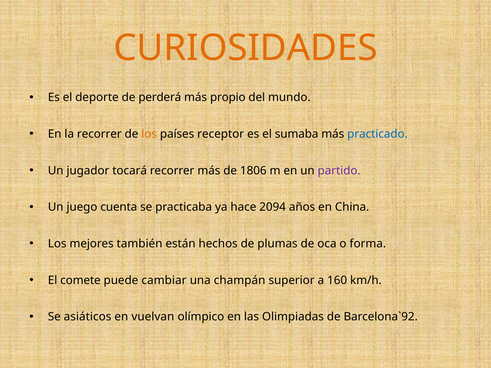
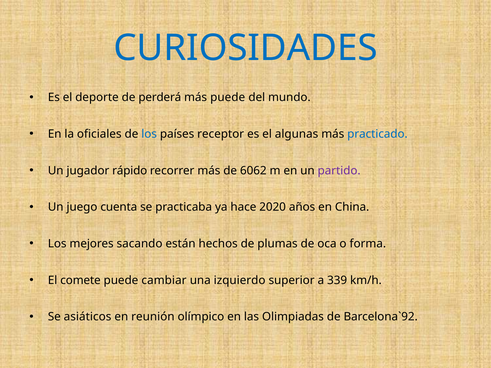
CURIOSIDADES colour: orange -> blue
más propio: propio -> puede
la recorrer: recorrer -> oficiales
los at (149, 134) colour: orange -> blue
sumaba: sumaba -> algunas
tocará: tocará -> rápido
1806: 1806 -> 6062
2094: 2094 -> 2020
también: también -> sacando
champán: champán -> izquierdo
160: 160 -> 339
vuelvan: vuelvan -> reunión
